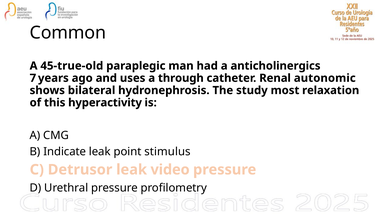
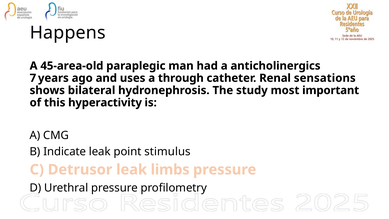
Common: Common -> Happens
45‑true‑old: 45‑true‑old -> 45‑area‑old
autonomic: autonomic -> sensations
relaxation: relaxation -> important
video: video -> limbs
